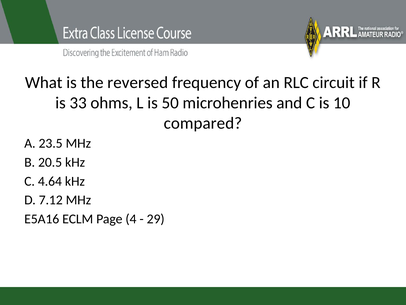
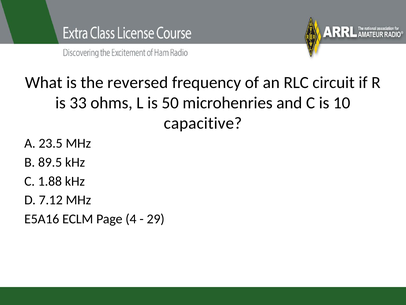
compared: compared -> capacitive
20.5: 20.5 -> 89.5
4.64: 4.64 -> 1.88
